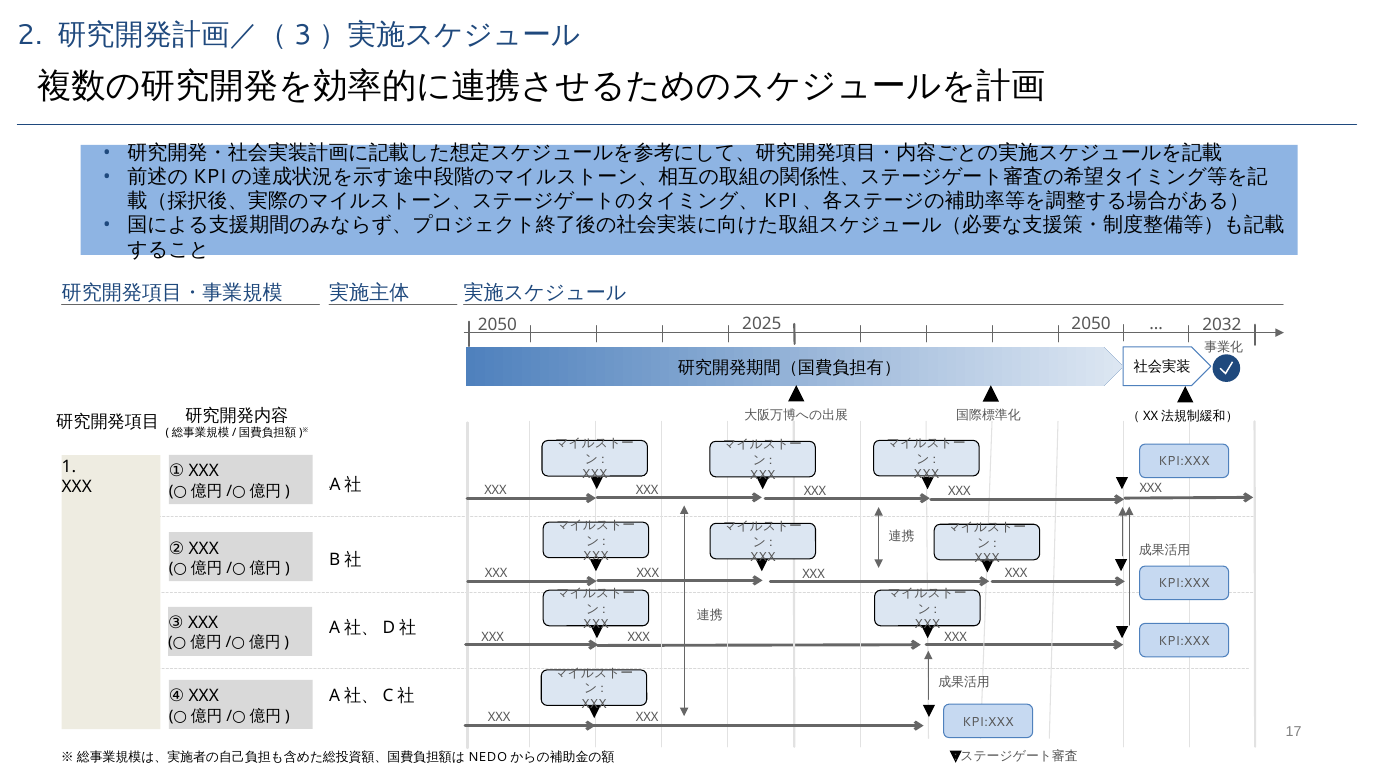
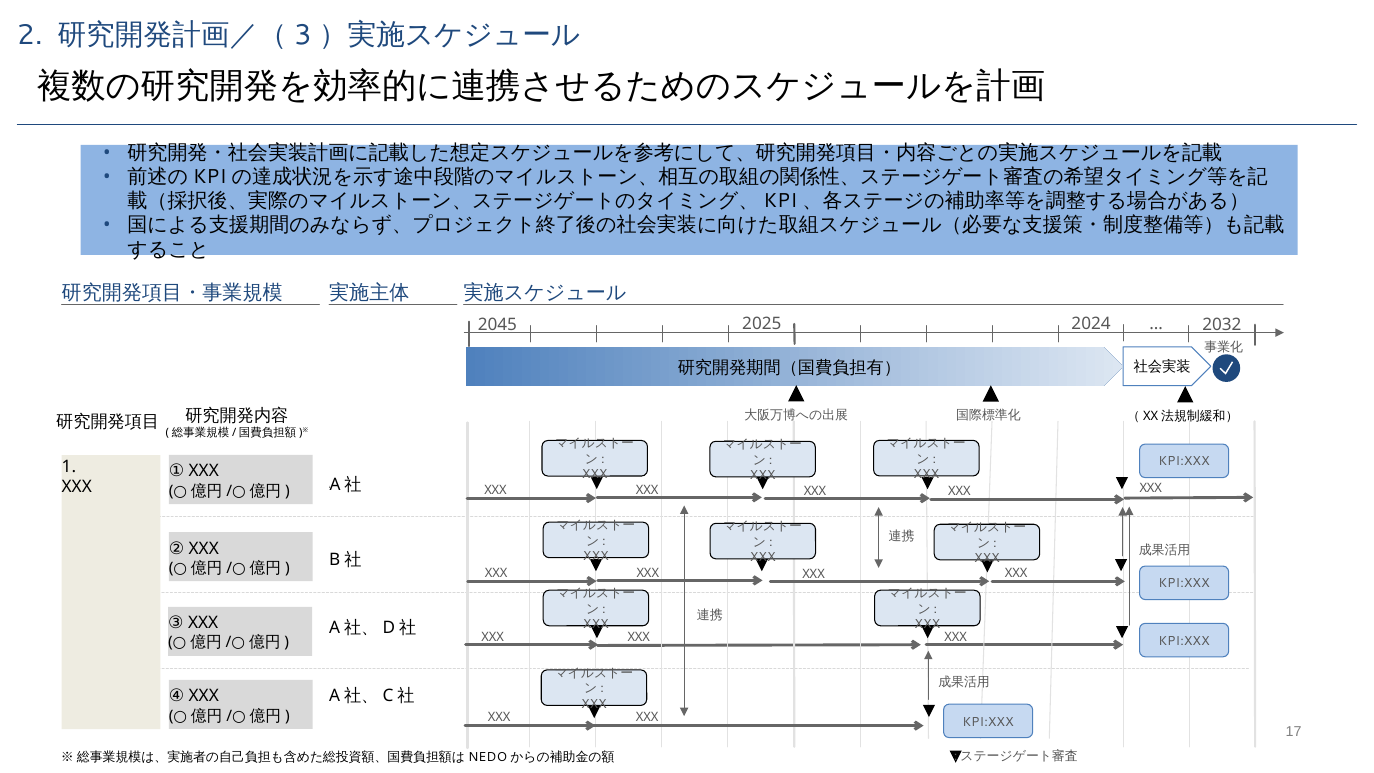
2050 at (497, 324): 2050 -> 2045
2025 2050: 2050 -> 2024
